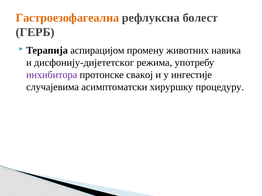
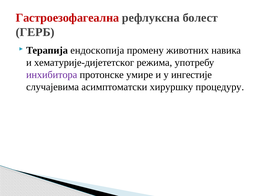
Гастроезофагеална colour: orange -> red
аспирацијом: аспирацијом -> ендоскопија
дисфонију-дијететског: дисфонију-дијететског -> хематурије-дијететског
свакој: свакој -> умире
